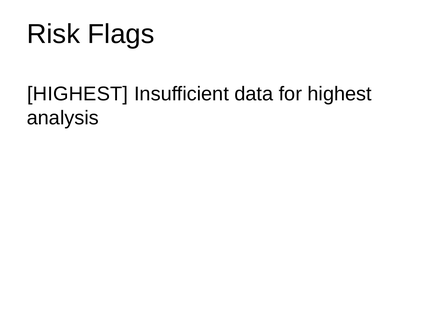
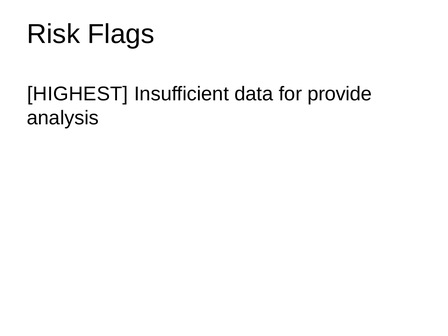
for highest: highest -> provide
